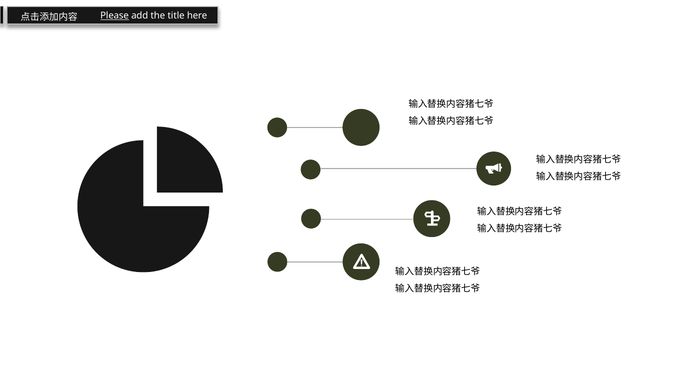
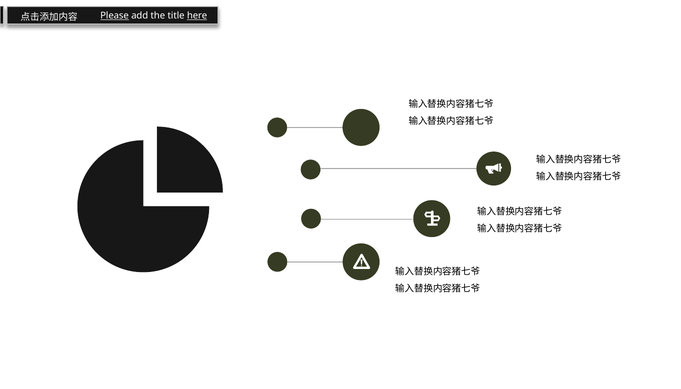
here underline: none -> present
